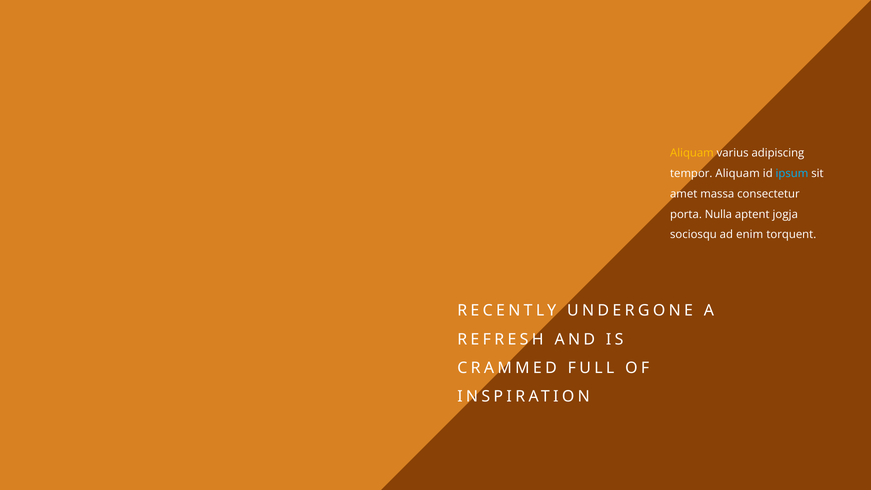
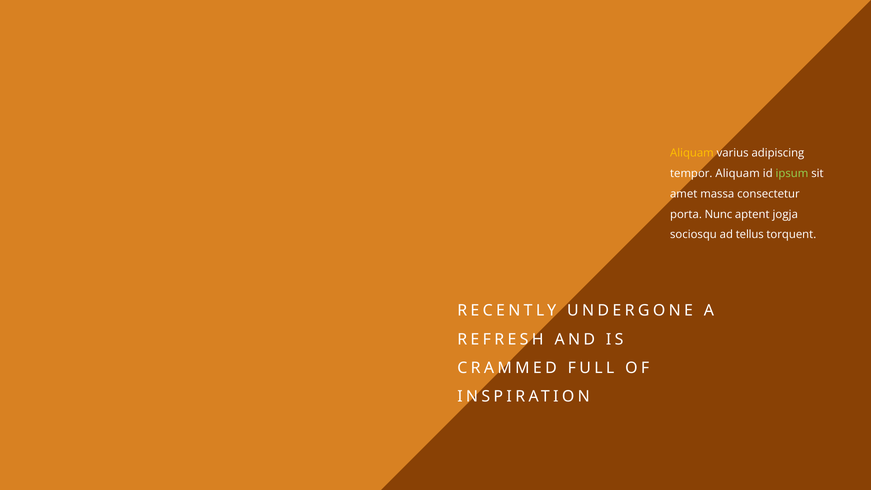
ipsum colour: light blue -> light green
Nulla: Nulla -> Nunc
enim: enim -> tellus
